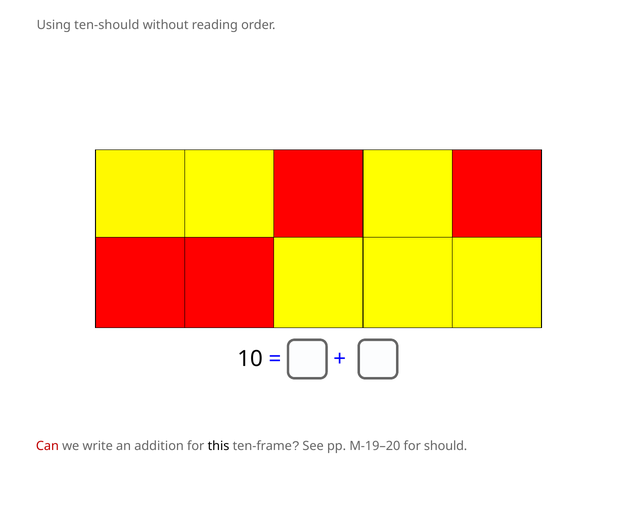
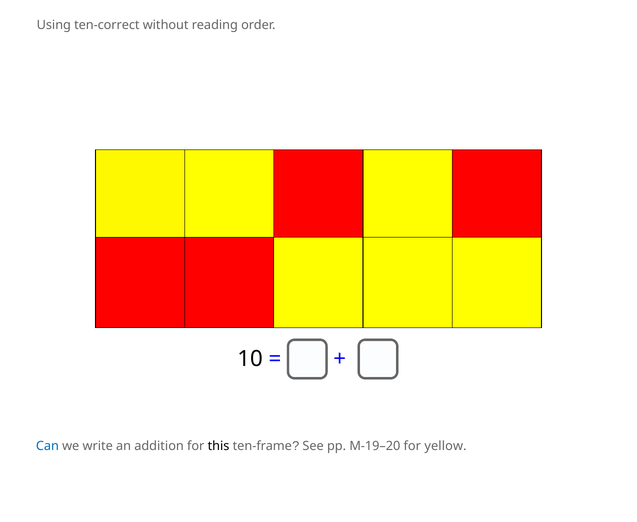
ten-should: ten-should -> ten-correct
Can colour: red -> blue
should: should -> yellow
